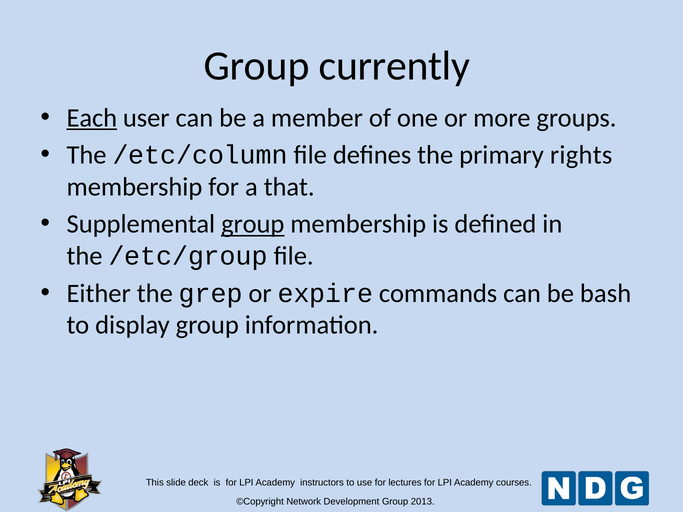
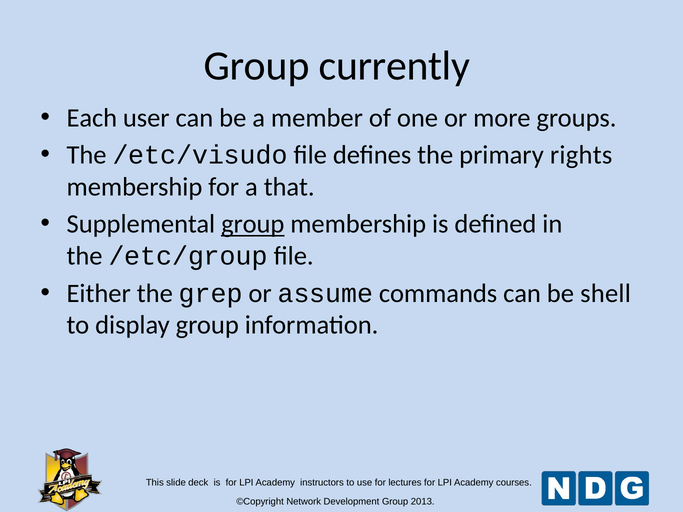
Each underline: present -> none
/etc/column: /etc/column -> /etc/visudo
expire: expire -> assume
bash: bash -> shell
